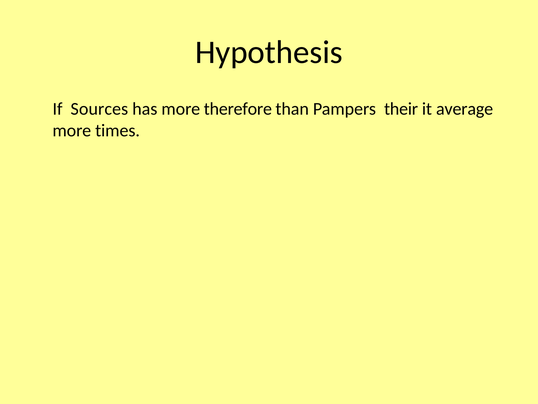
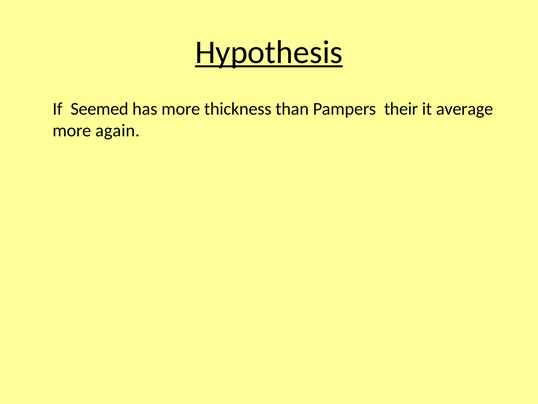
Hypothesis underline: none -> present
Sources: Sources -> Seemed
therefore: therefore -> thickness
times: times -> again
